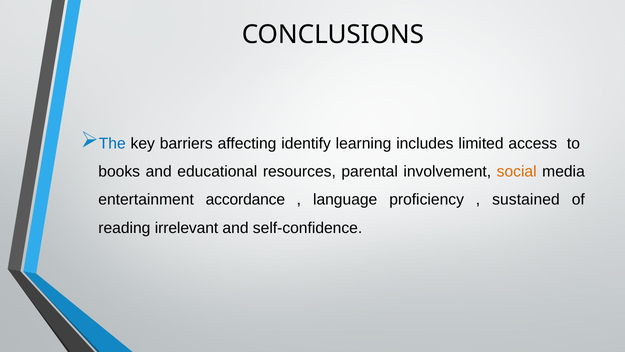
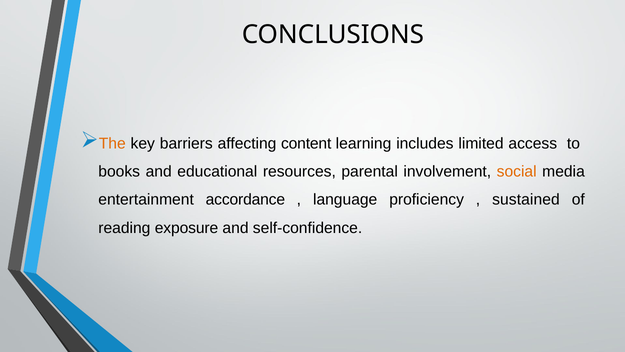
The colour: blue -> orange
identify: identify -> content
irrelevant: irrelevant -> exposure
